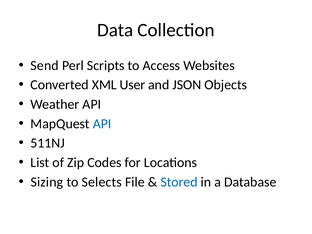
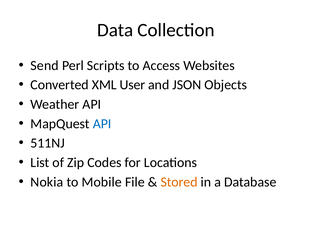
Sizing: Sizing -> Nokia
Selects: Selects -> Mobile
Stored colour: blue -> orange
